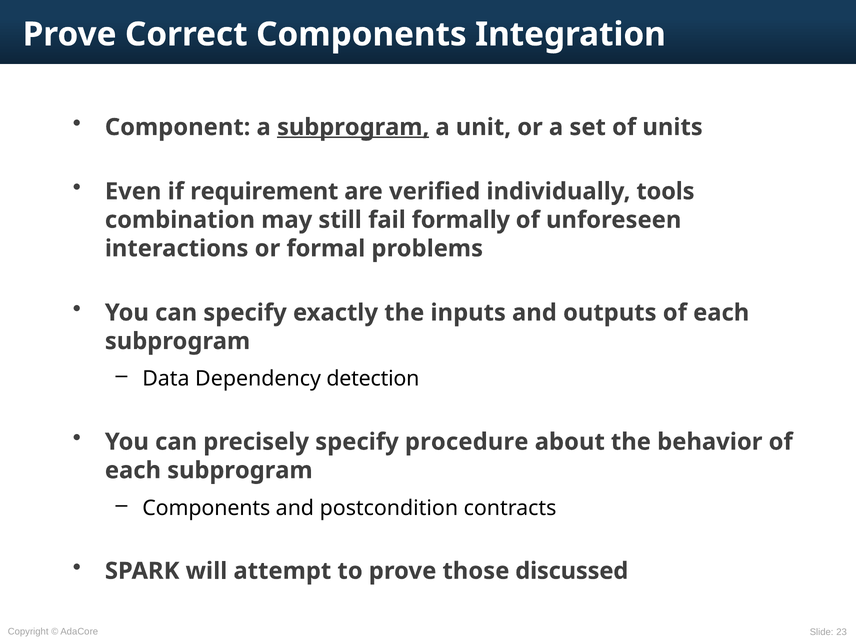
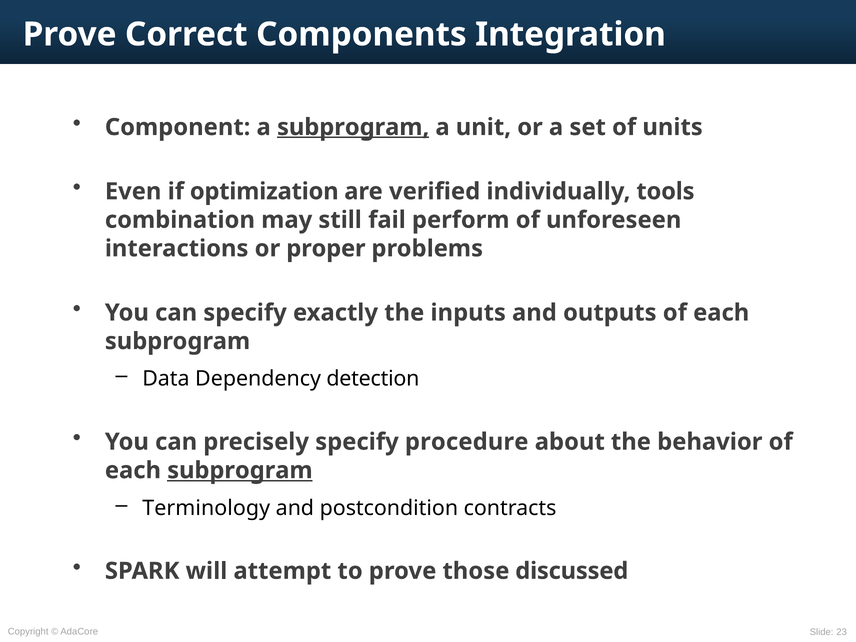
requirement: requirement -> optimization
formally: formally -> perform
formal: formal -> proper
subprogram at (240, 470) underline: none -> present
Components at (206, 508): Components -> Terminology
